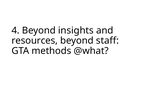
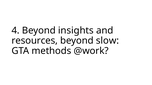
staff: staff -> slow
@what: @what -> @work
